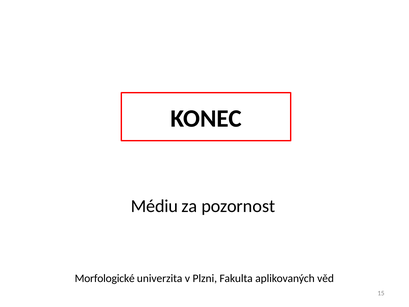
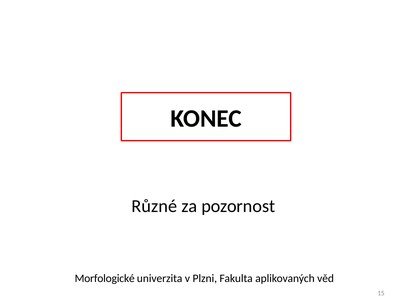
Médiu: Médiu -> Různé
